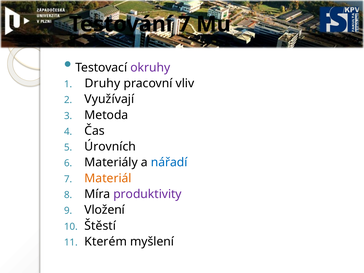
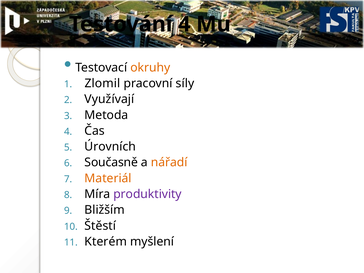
Testování 7: 7 -> 4
okruhy colour: purple -> orange
Druhy: Druhy -> Zlomil
vliv: vliv -> síly
Materiály: Materiály -> Současně
nářadí colour: blue -> orange
Vložení: Vložení -> Bližším
